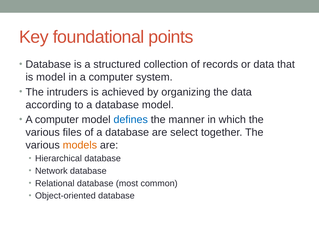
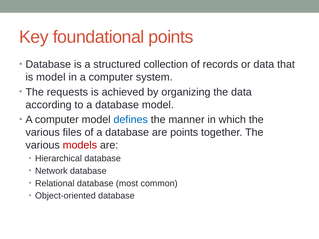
intruders: intruders -> requests
are select: select -> points
models colour: orange -> red
